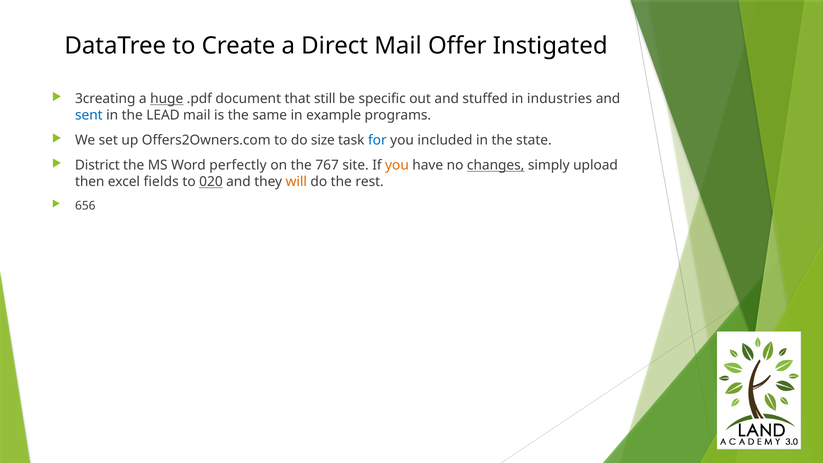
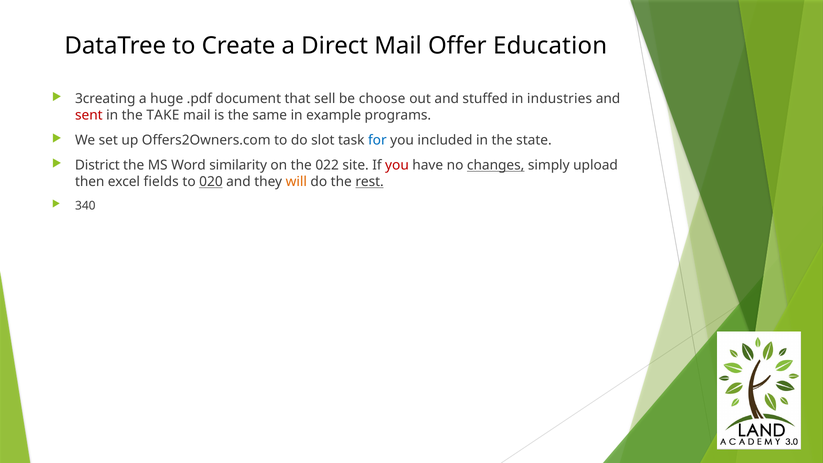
Instigated: Instigated -> Education
huge underline: present -> none
still: still -> sell
specific: specific -> choose
sent colour: blue -> red
LEAD: LEAD -> TAKE
size: size -> slot
perfectly: perfectly -> similarity
767: 767 -> 022
you at (397, 165) colour: orange -> red
rest underline: none -> present
656: 656 -> 340
